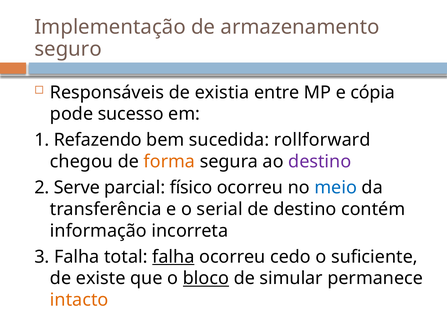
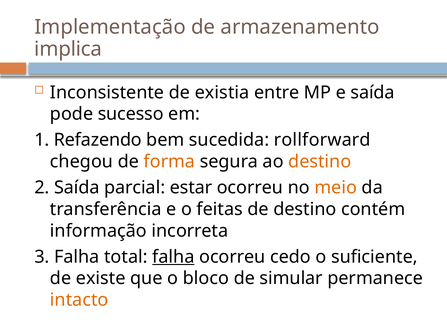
seguro: seguro -> implica
Responsáveis: Responsáveis -> Inconsistente
e cópia: cópia -> saída
destino at (320, 162) colour: purple -> orange
2 Serve: Serve -> Saída
físico: físico -> estar
meio colour: blue -> orange
serial: serial -> feitas
bloco underline: present -> none
